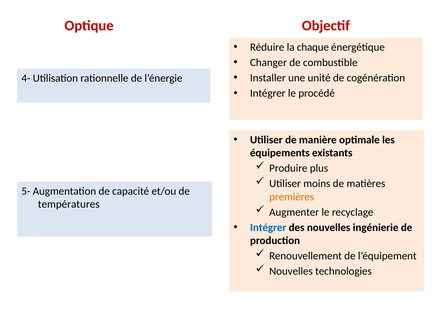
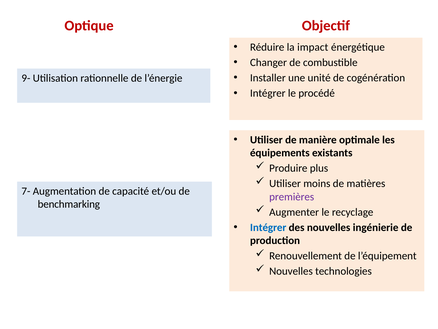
chaque: chaque -> impact
4-: 4- -> 9-
5-: 5- -> 7-
premières colour: orange -> purple
températures: températures -> benchmarking
